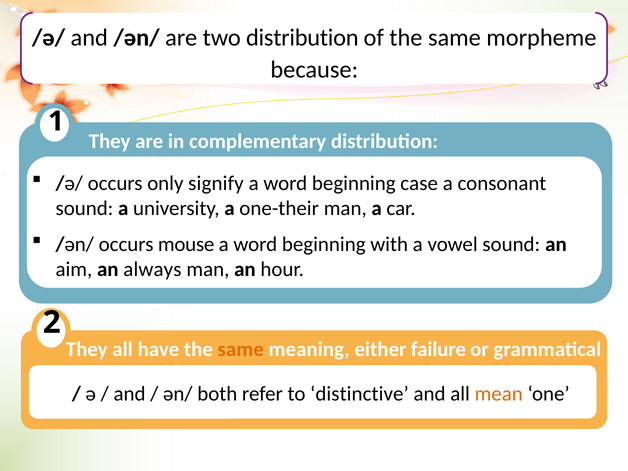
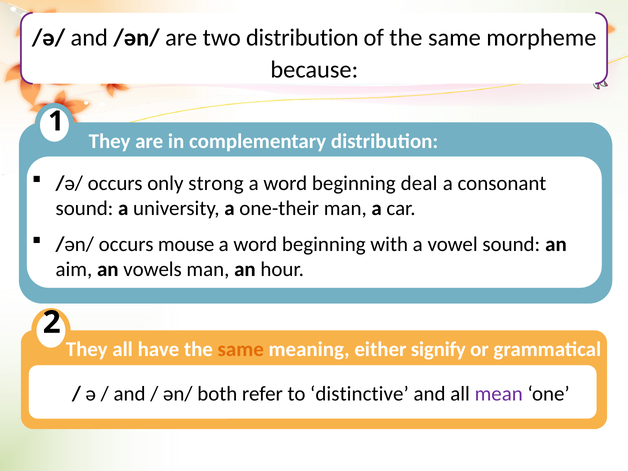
signify: signify -> strong
case: case -> deal
always: always -> vowels
failure: failure -> signify
mean colour: orange -> purple
